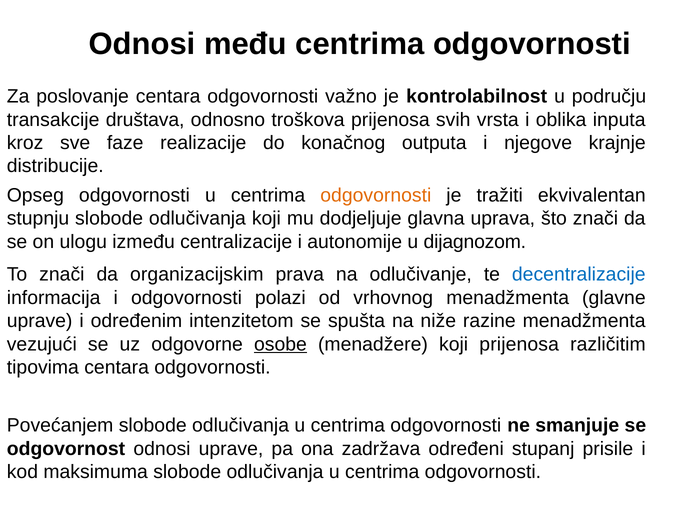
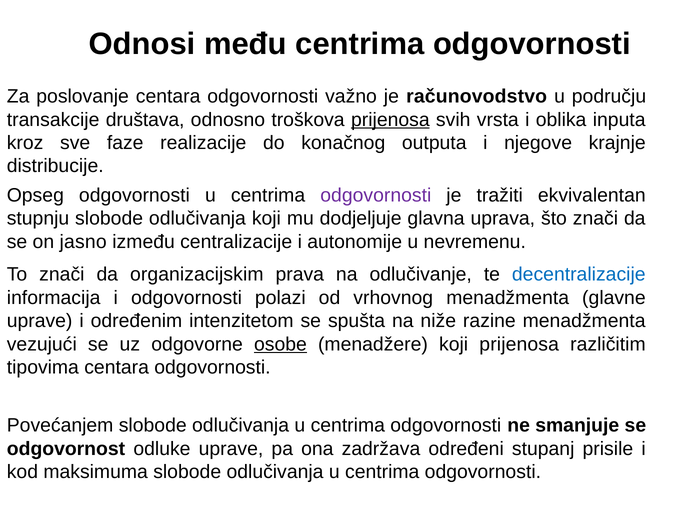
kontrolabilnost: kontrolabilnost -> računovodstvo
prijenosa at (390, 120) underline: none -> present
odgovornosti at (376, 195) colour: orange -> purple
ulogu: ulogu -> jasno
dijagnozom: dijagnozom -> nevremenu
odgovornost odnosi: odnosi -> odluke
